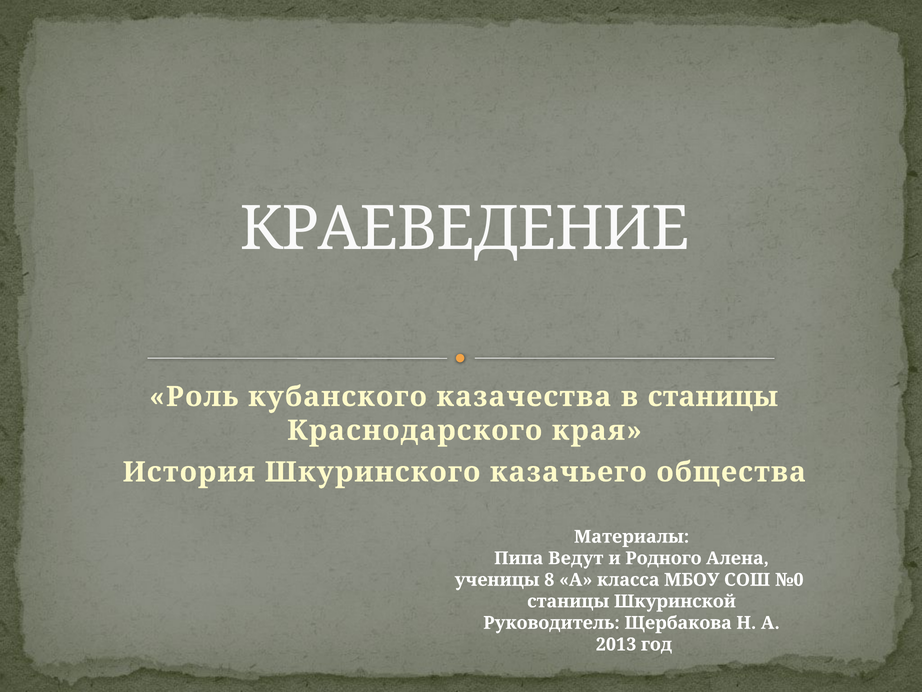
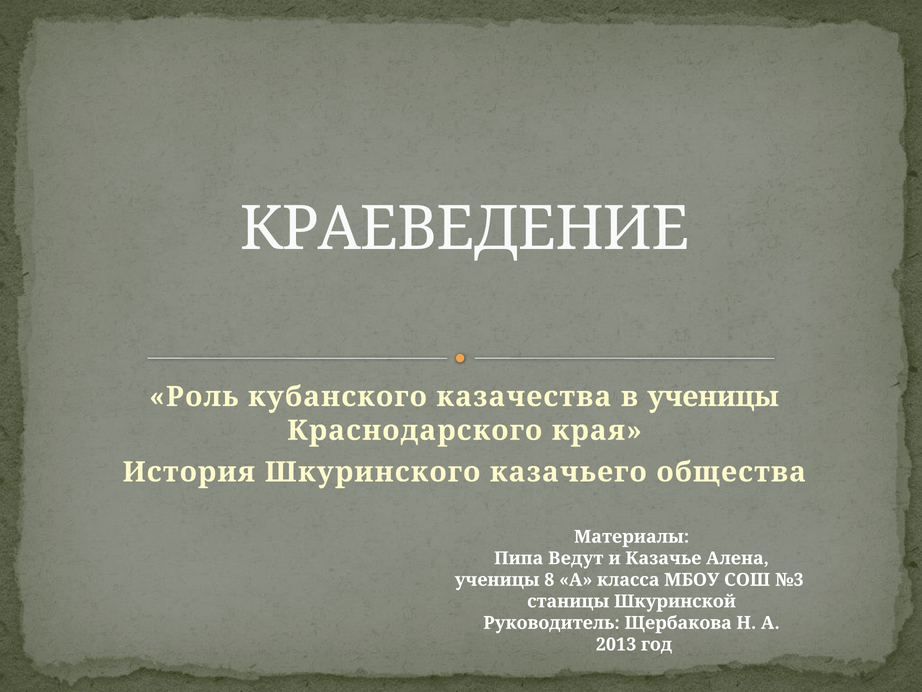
в станицы: станицы -> ученицы
Родного: Родного -> Казачье
№0: №0 -> №3
